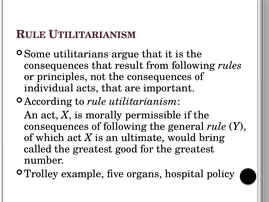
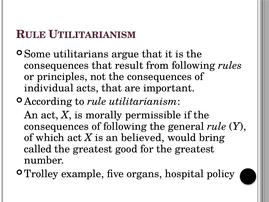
ultimate: ultimate -> believed
